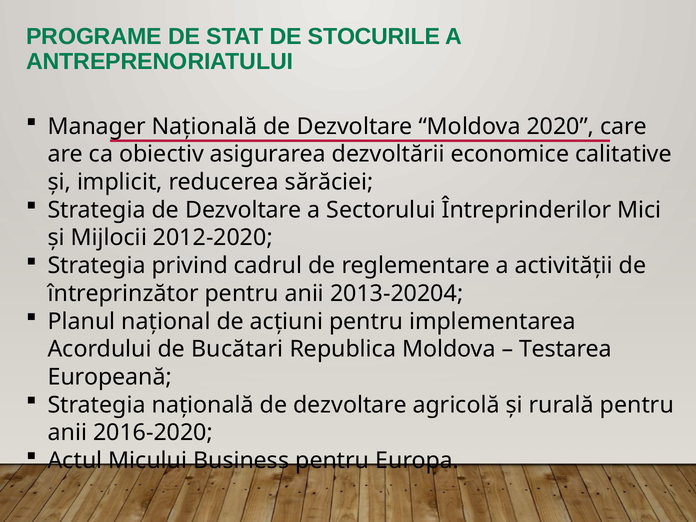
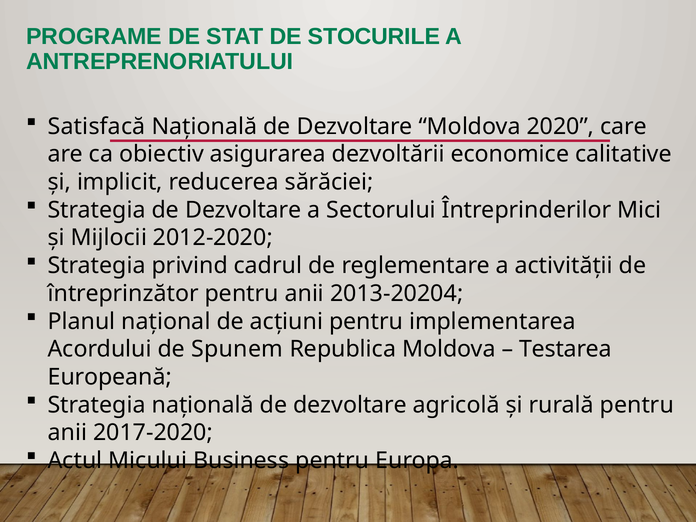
Manager: Manager -> Satisfacă
Bucătari: Bucătari -> Spunem
2016-2020: 2016-2020 -> 2017-2020
